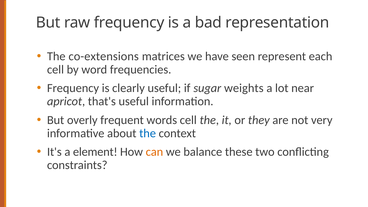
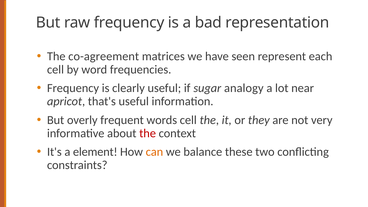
co-extensions: co-extensions -> co-agreement
weights: weights -> analogy
the at (148, 133) colour: blue -> red
